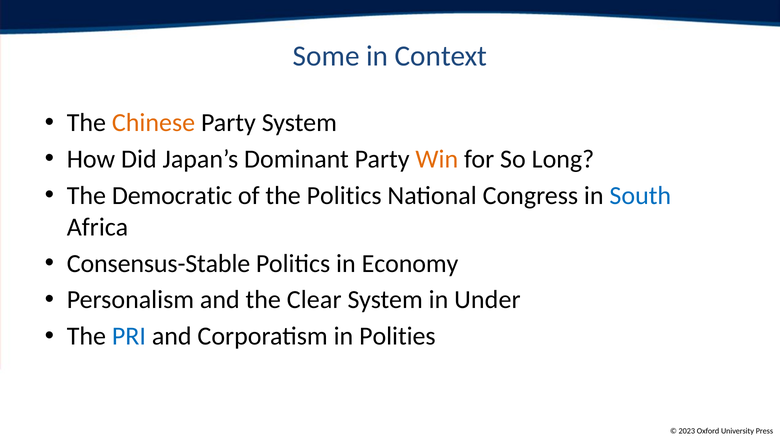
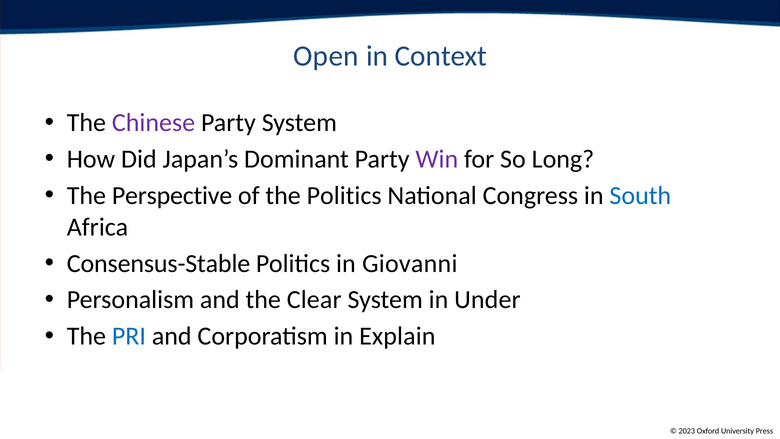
Some: Some -> Open
Chinese colour: orange -> purple
Win colour: orange -> purple
Democratic: Democratic -> Perspective
Economy: Economy -> Giovanni
Polities: Polities -> Explain
